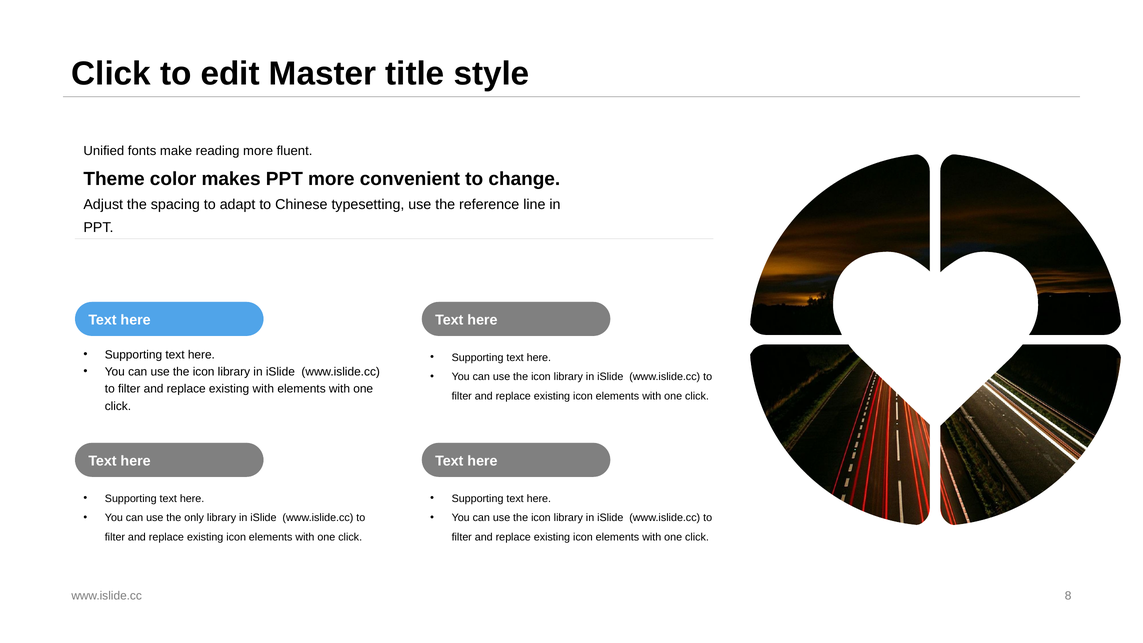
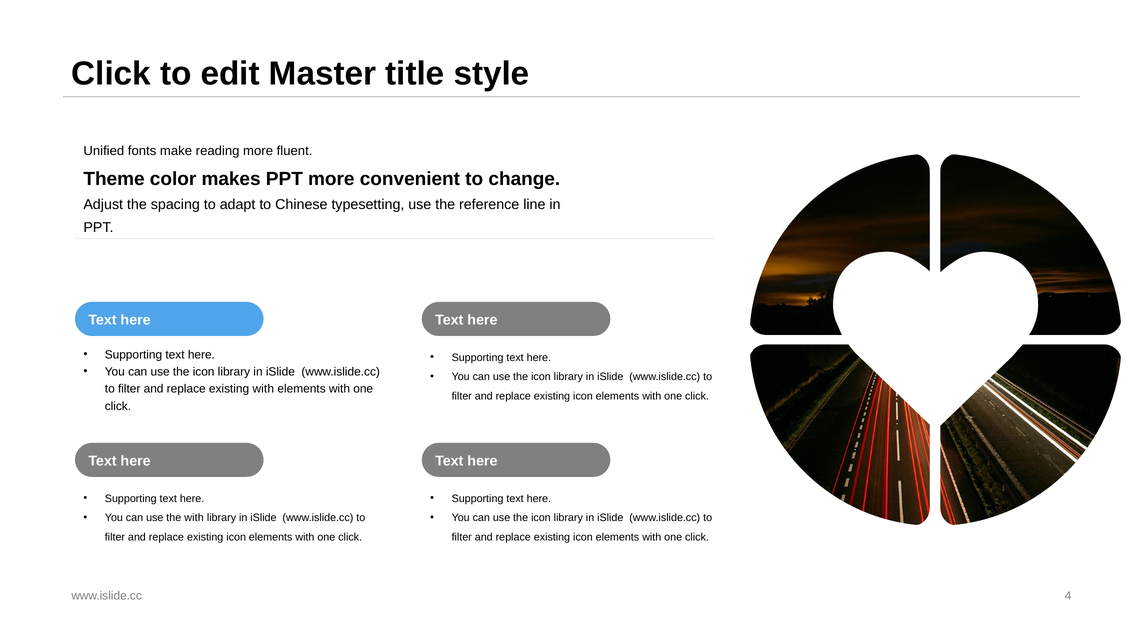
the only: only -> with
8: 8 -> 4
